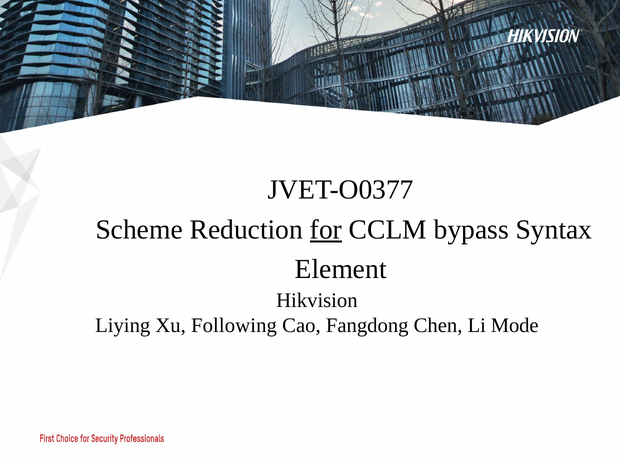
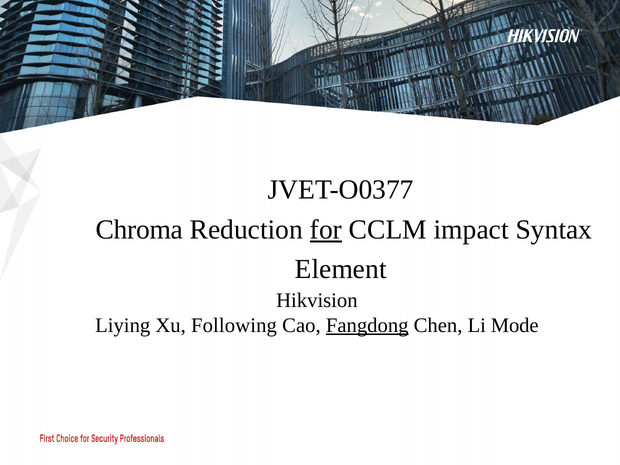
Scheme: Scheme -> Chroma
bypass: bypass -> impact
Fangdong underline: none -> present
